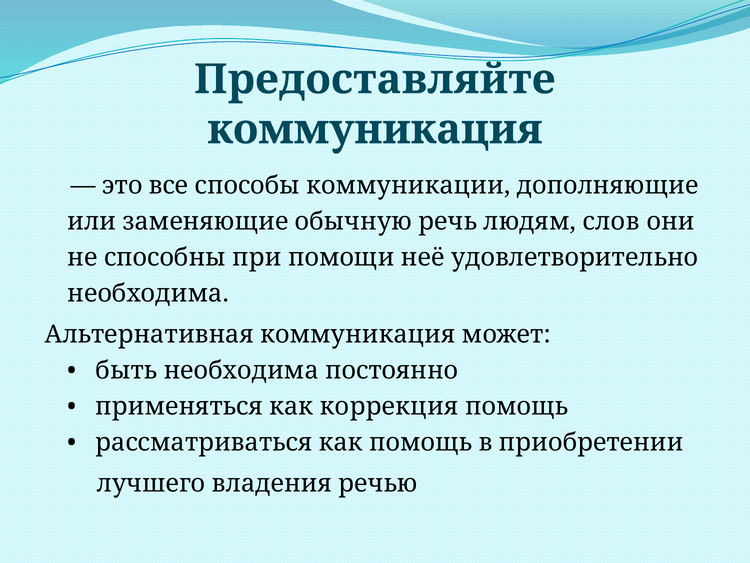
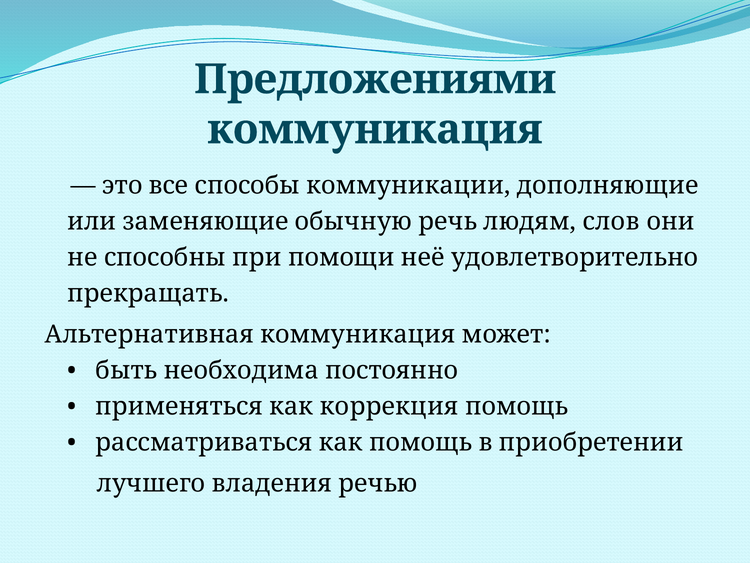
Предоставляйте: Предоставляйте -> Предложениями
необходима at (148, 293): необходима -> прекращать
